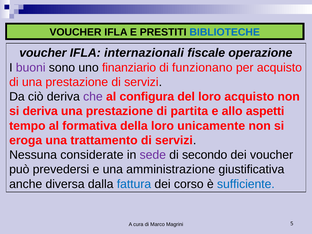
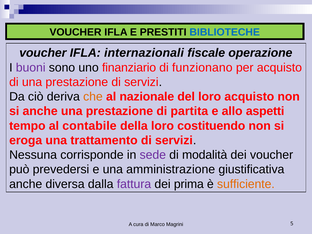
che colour: purple -> orange
configura: configura -> nazionale
si deriva: deriva -> anche
formativa: formativa -> contabile
unicamente: unicamente -> costituendo
considerate: considerate -> corrisponde
secondo: secondo -> modalità
fattura colour: blue -> purple
corso: corso -> prima
sufficiente colour: blue -> orange
